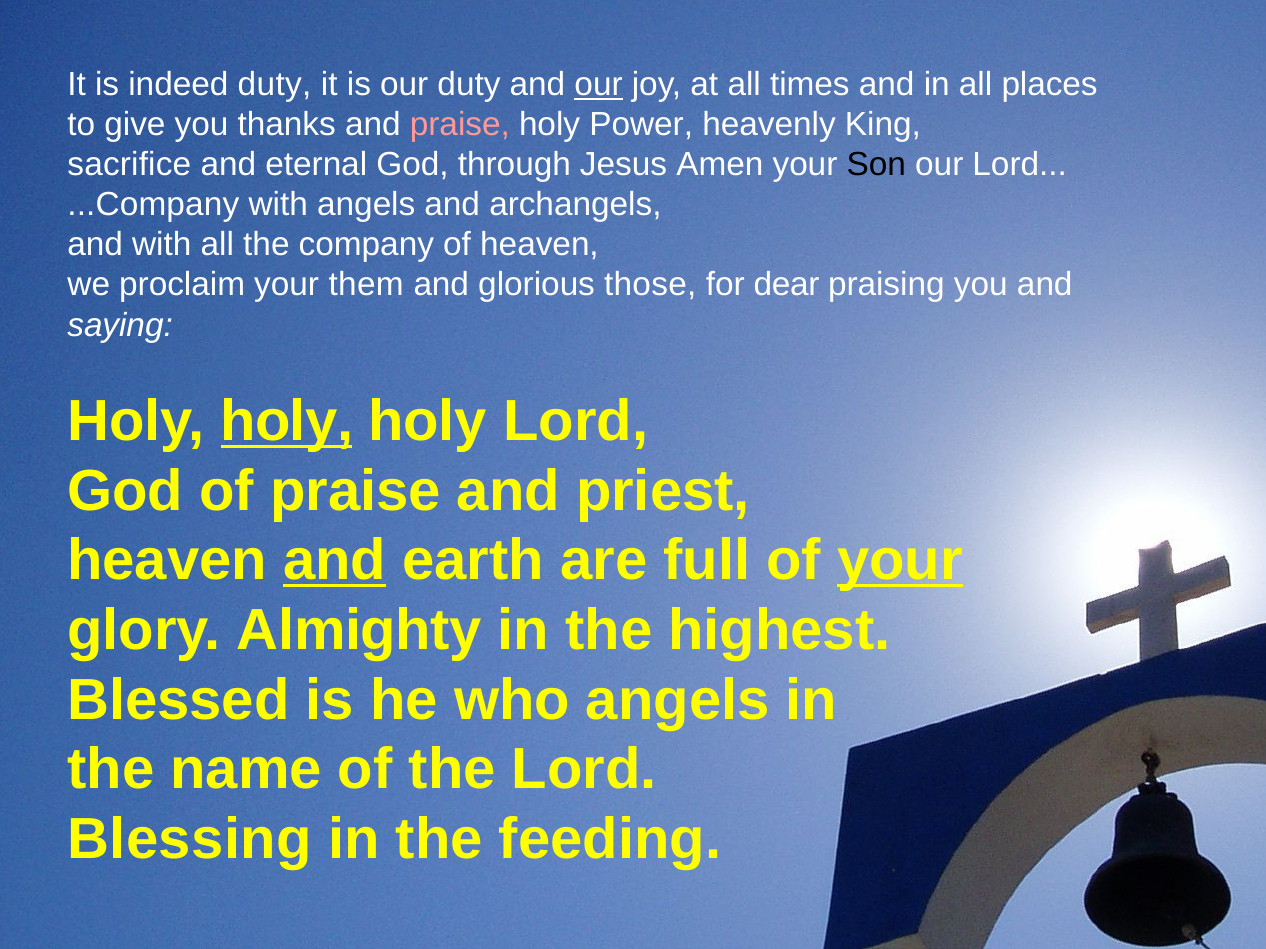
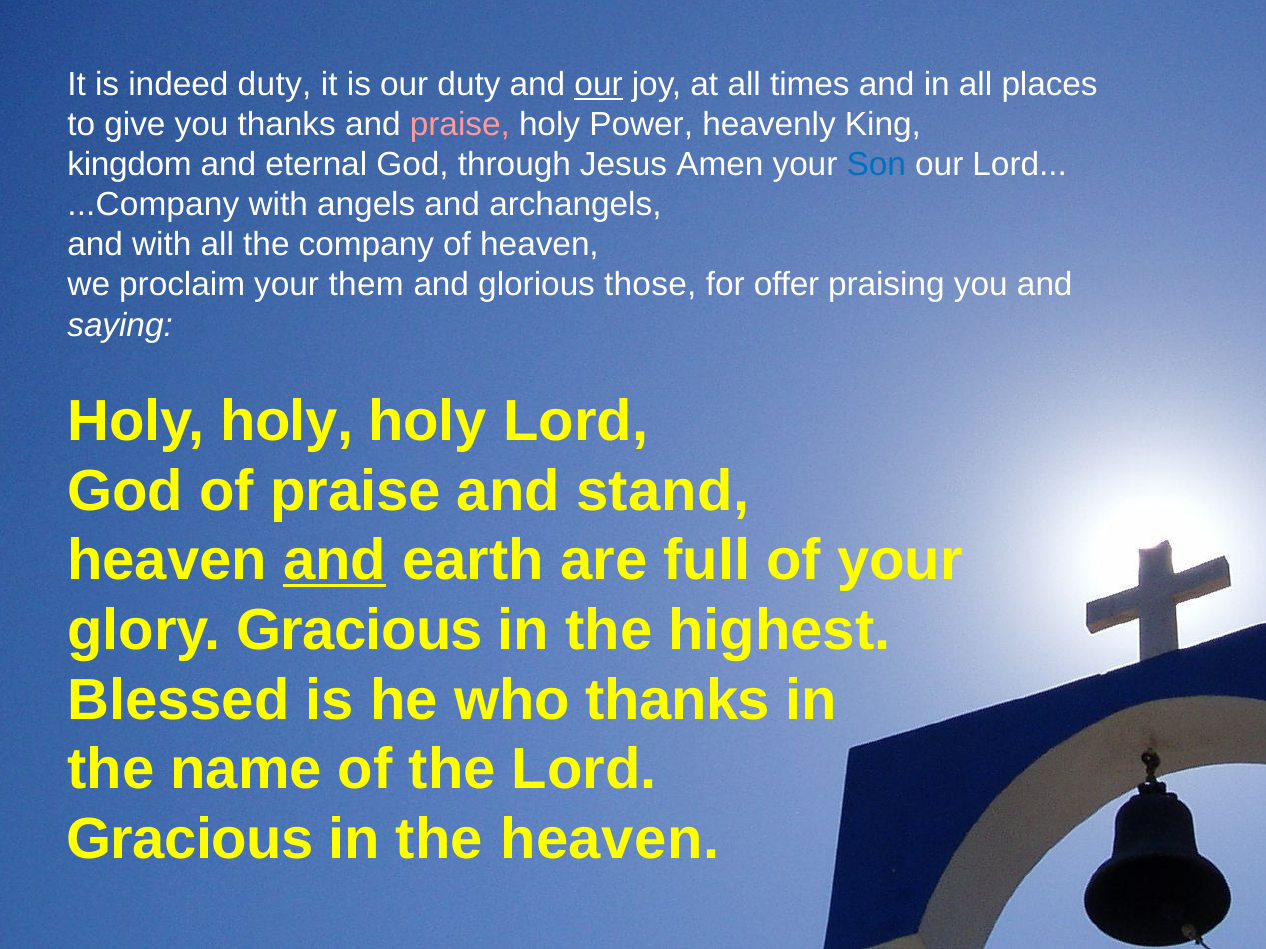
sacrifice: sacrifice -> kingdom
Son colour: black -> blue
dear: dear -> offer
holy at (287, 422) underline: present -> none
priest: priest -> stand
your at (900, 561) underline: present -> none
glory Almighty: Almighty -> Gracious
who angels: angels -> thanks
Blessing at (190, 840): Blessing -> Gracious
the feeding: feeding -> heaven
